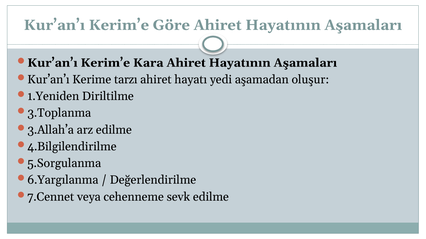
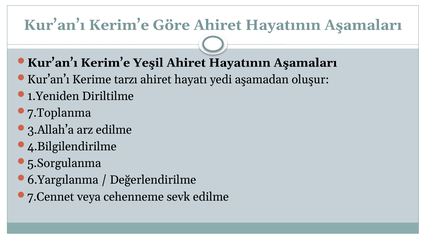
Kara: Kara -> Yeşil
3.Toplanma: 3.Toplanma -> 7.Toplanma
